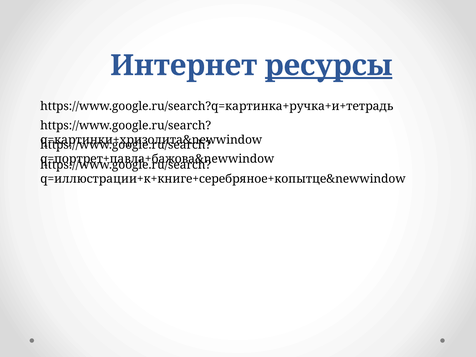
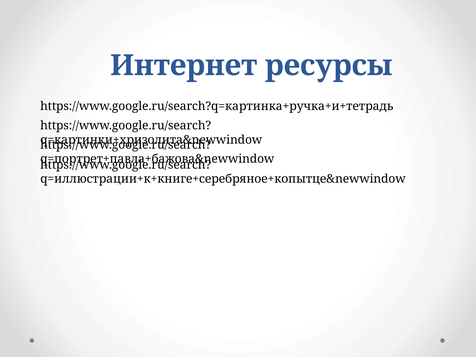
ресурсы underline: present -> none
